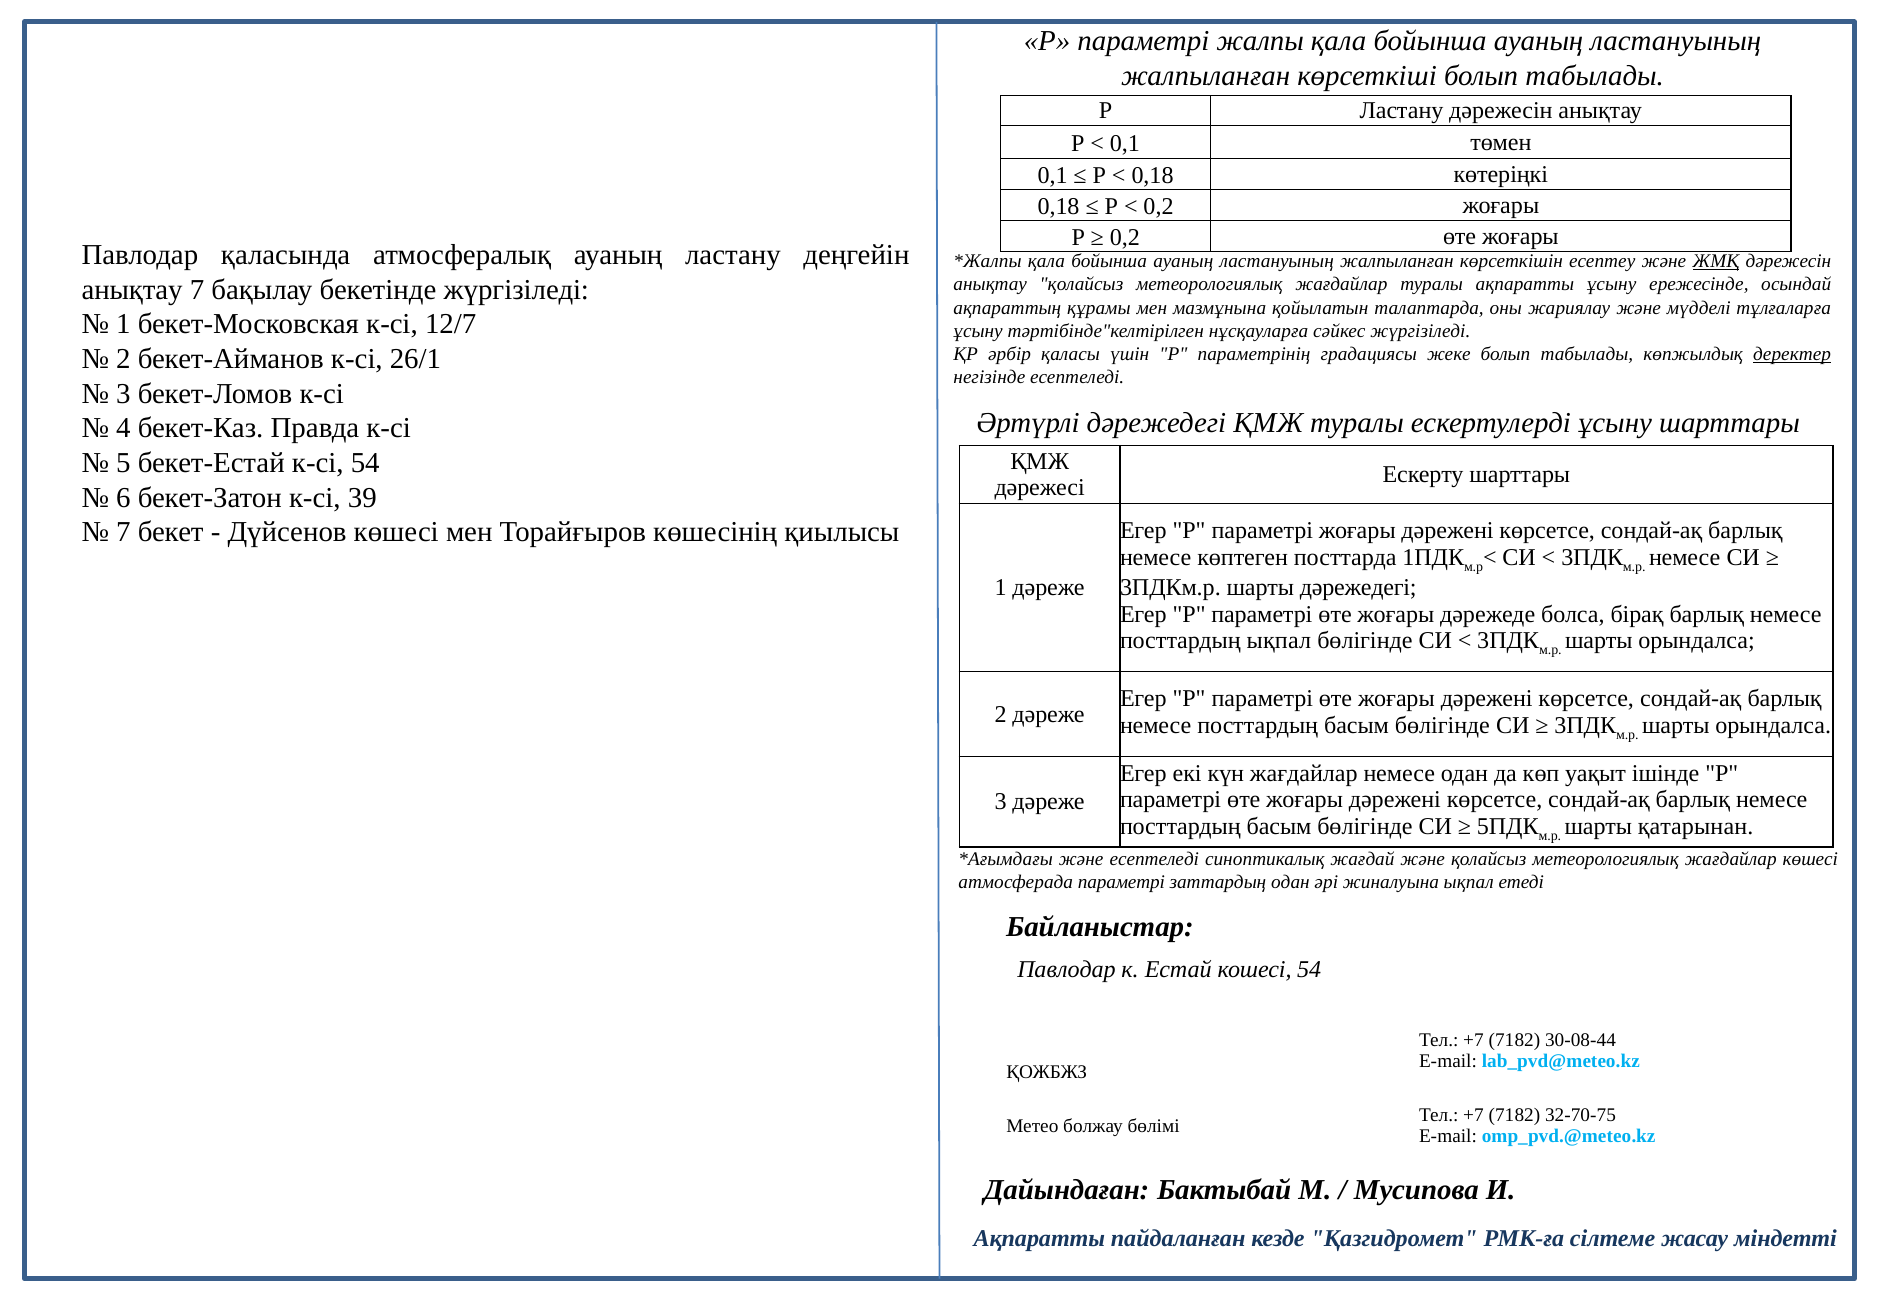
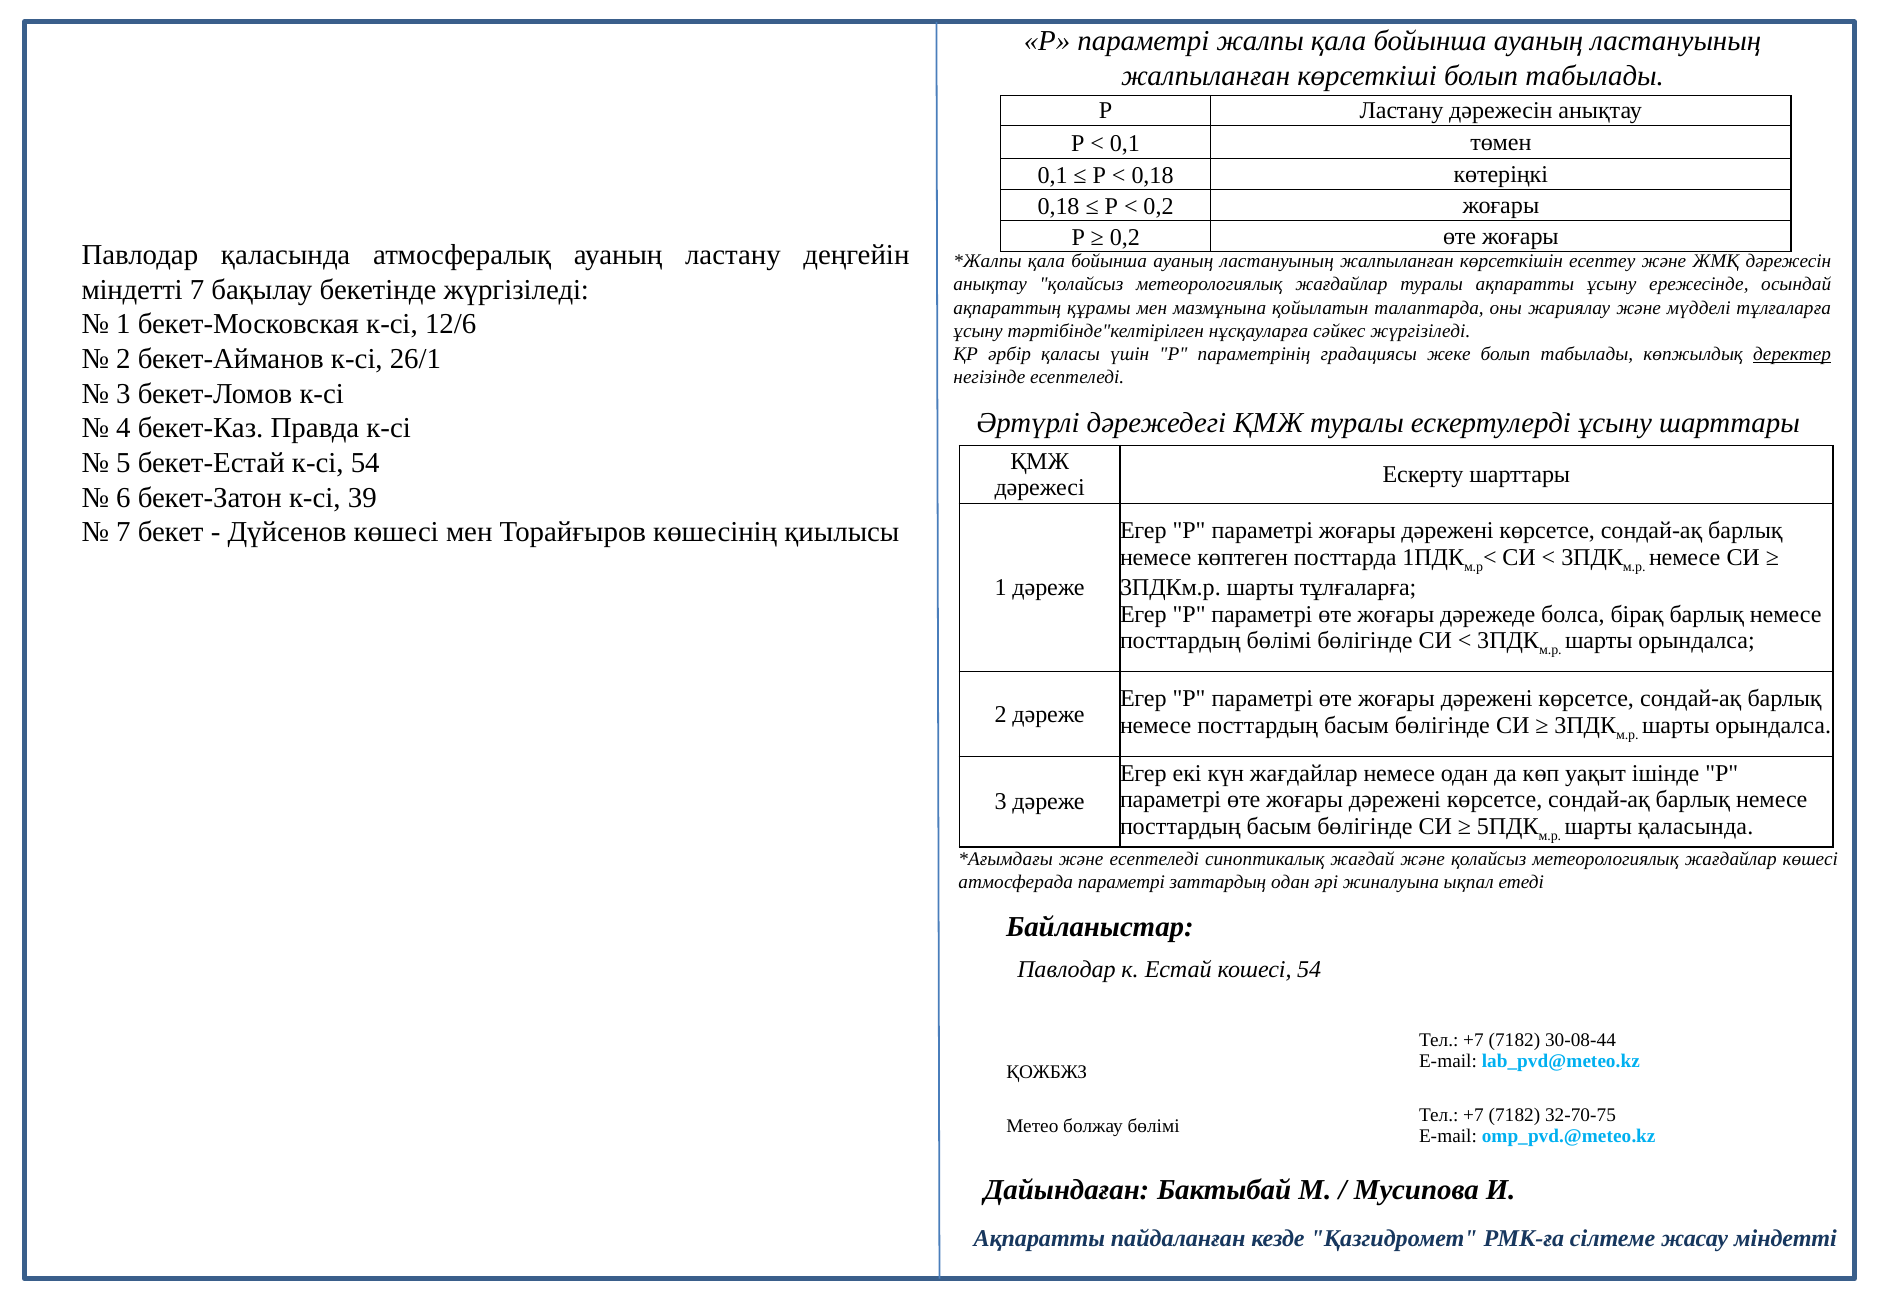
ЖМҚ underline: present -> none
анықтау at (132, 289): анықтау -> міндетті
12/7: 12/7 -> 12/6
шарты дәрежедегі: дәрежедегі -> тұлғаларға
посттардың ықпал: ықпал -> бөлімі
шарты қатарынан: қатарынан -> қаласында
